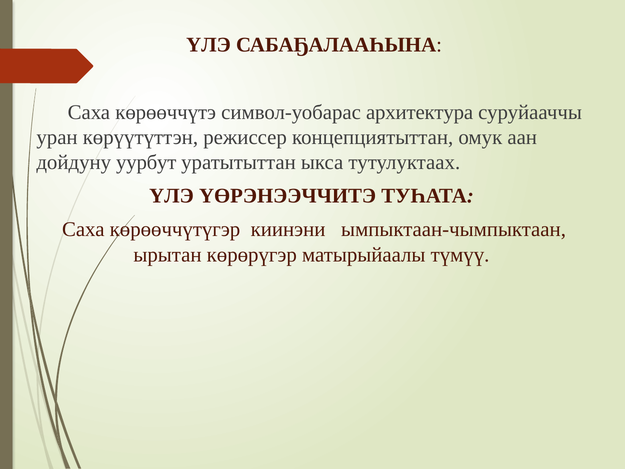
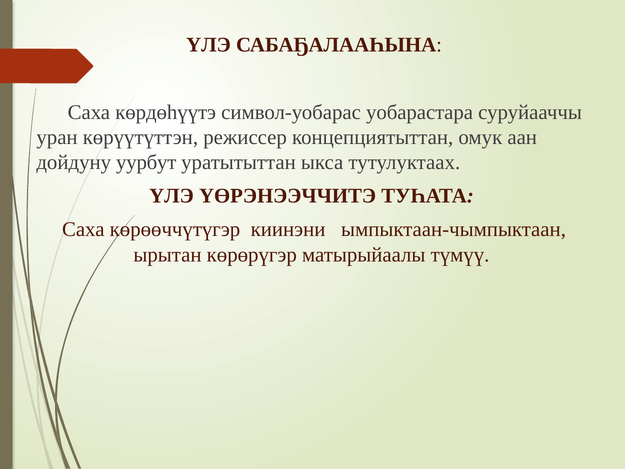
көрөөччүтэ: көрөөччүтэ -> көрдөһүүтэ
архитектура: архитектура -> уобарастара
